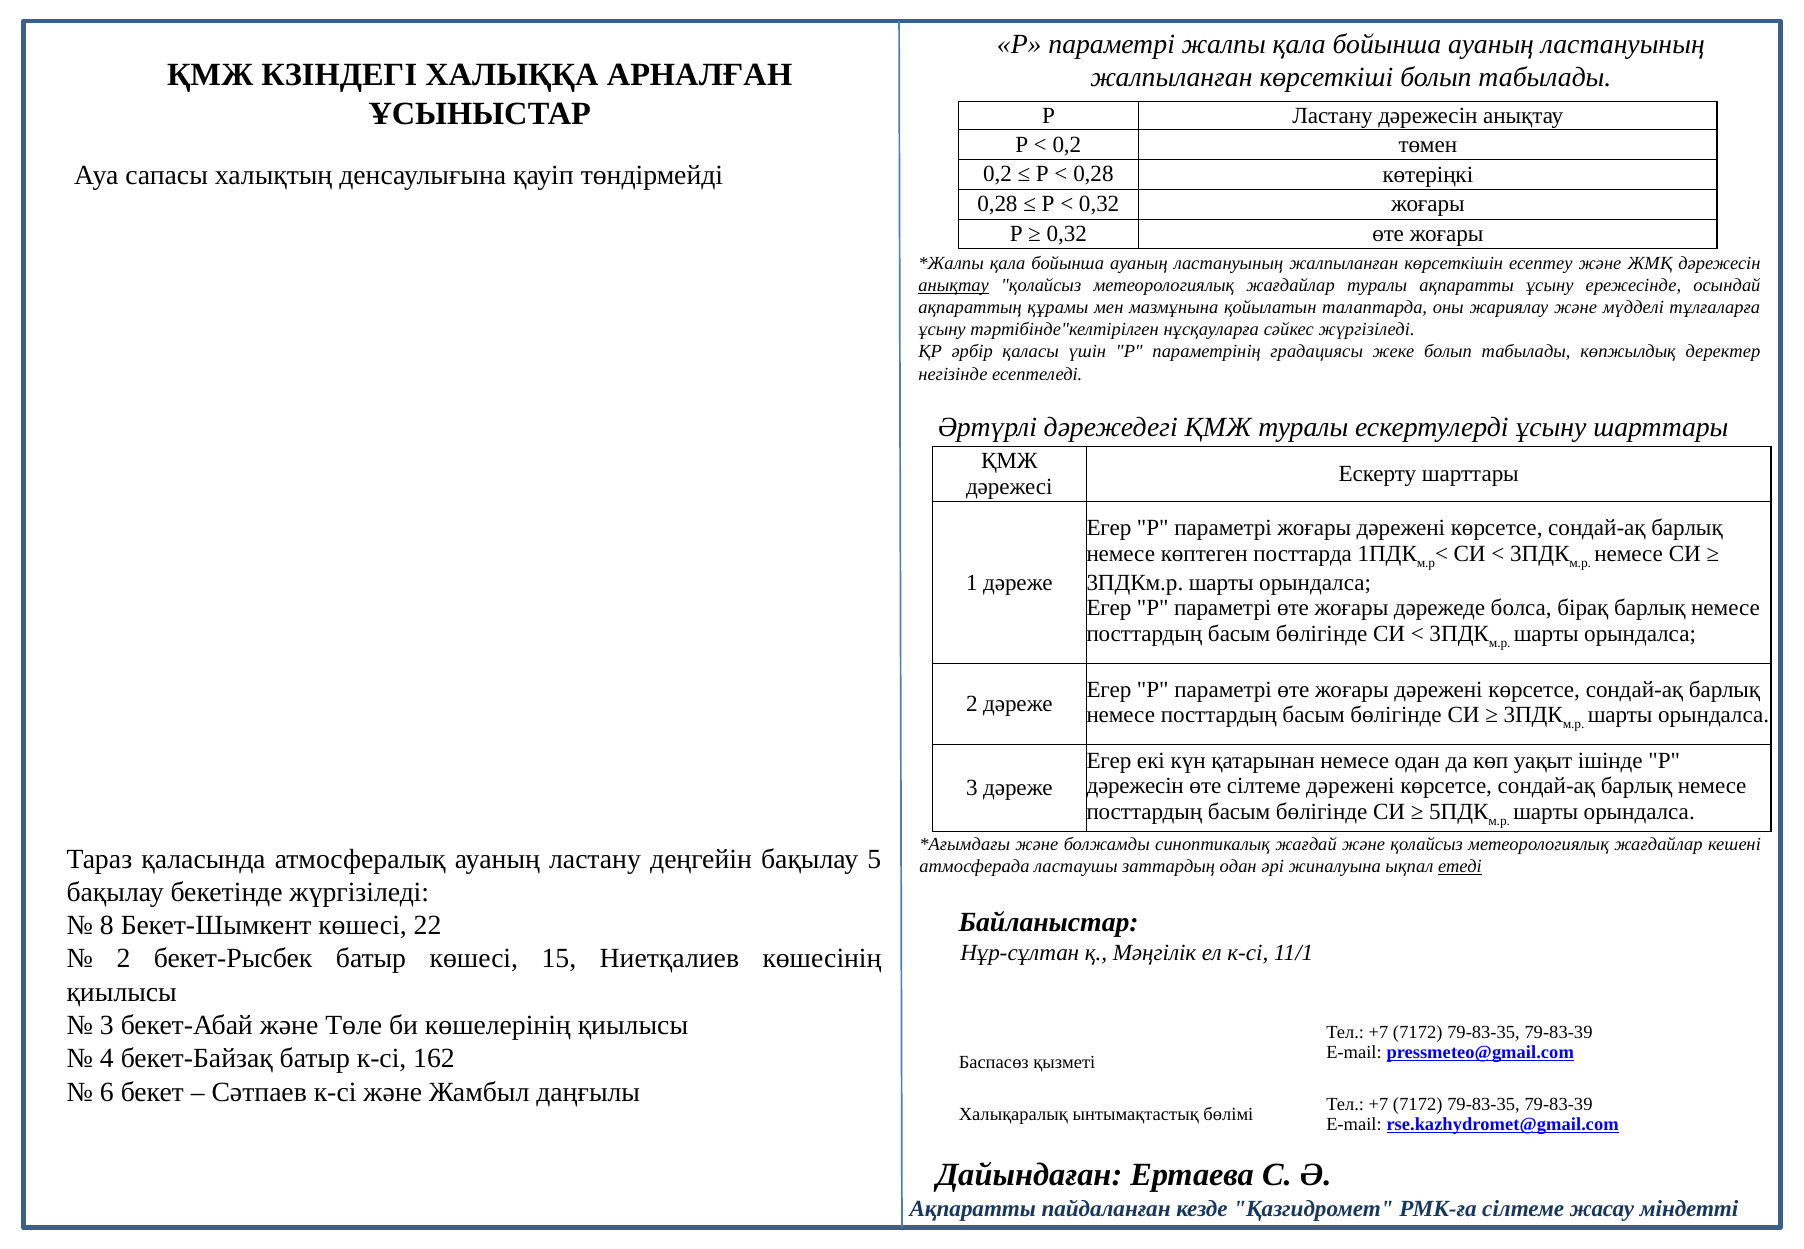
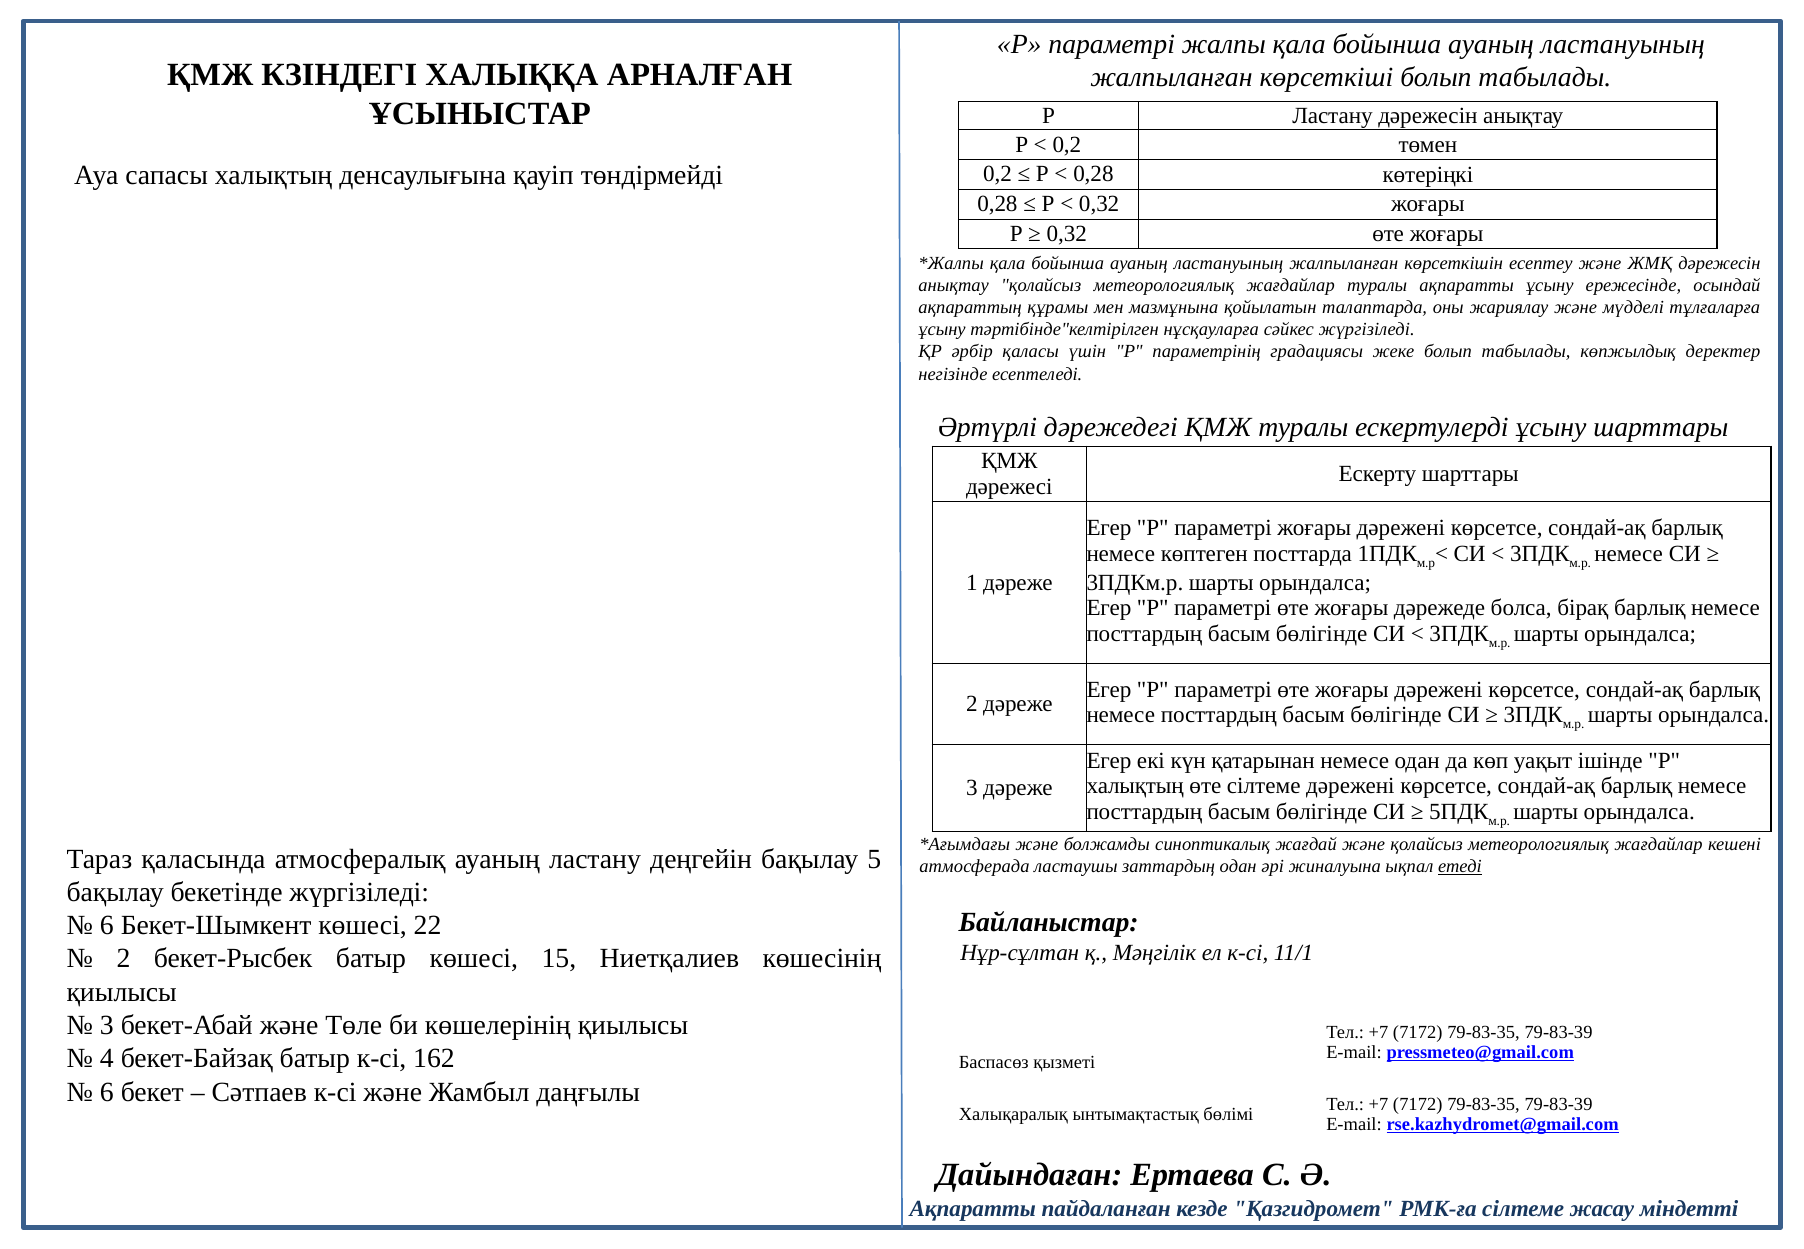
анықтау at (954, 285) underline: present -> none
дәрежесін at (1135, 786): дәрежесін -> халықтың
8 at (107, 925): 8 -> 6
